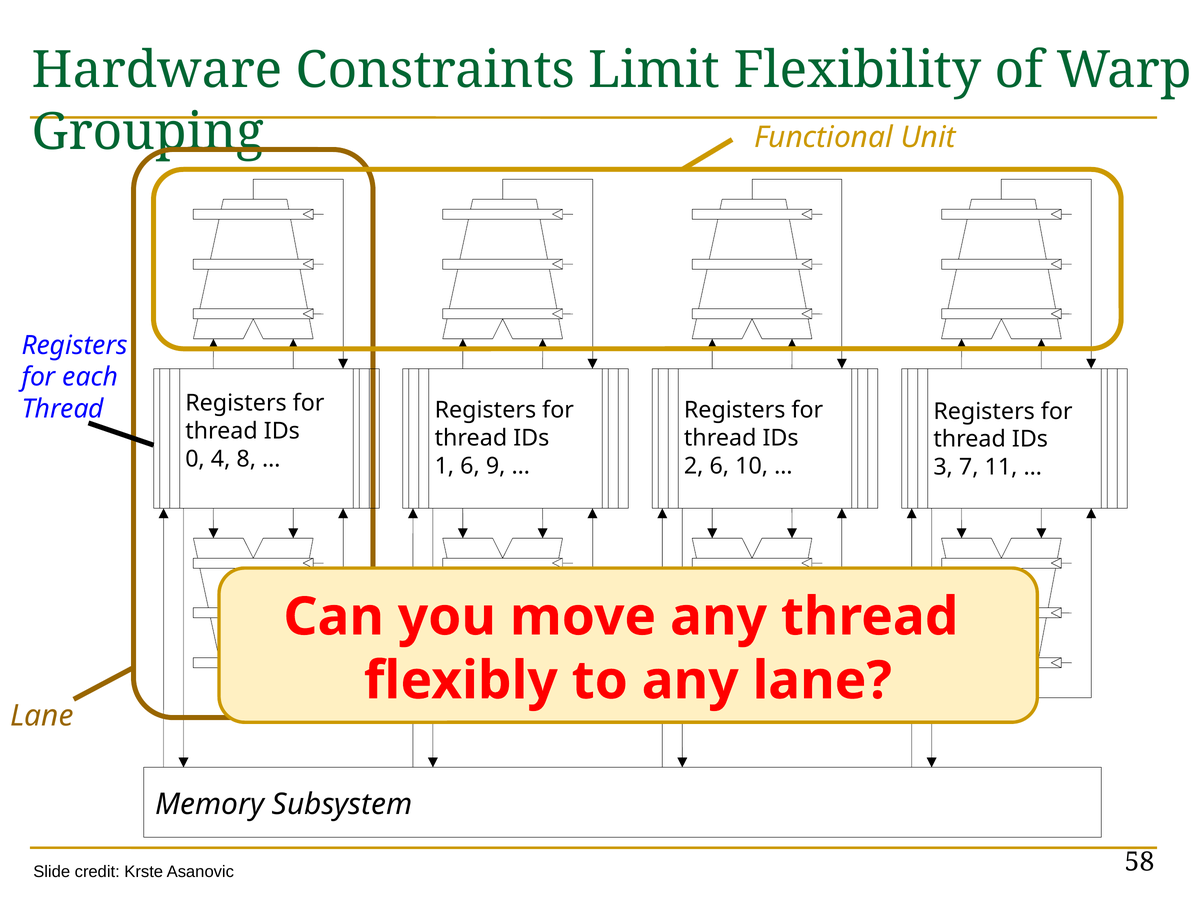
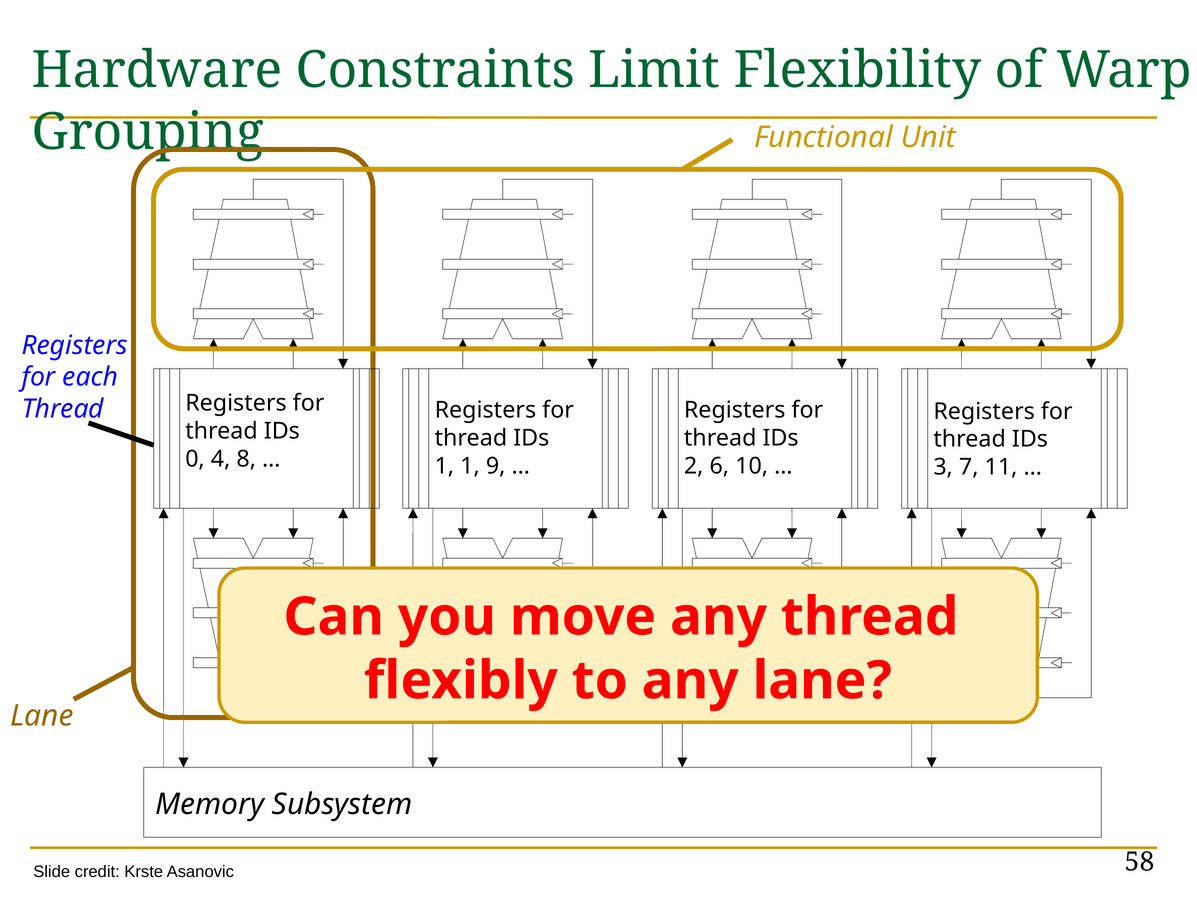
1 6: 6 -> 1
